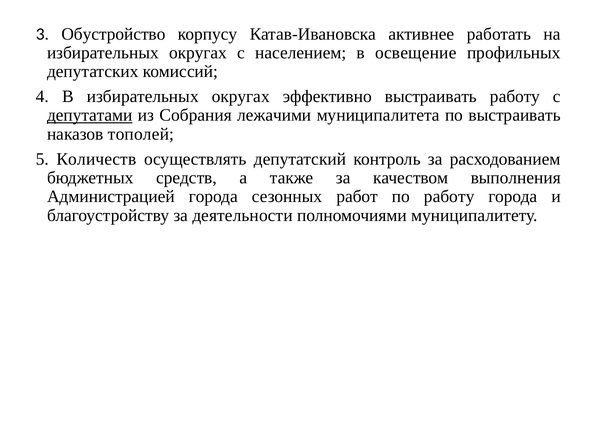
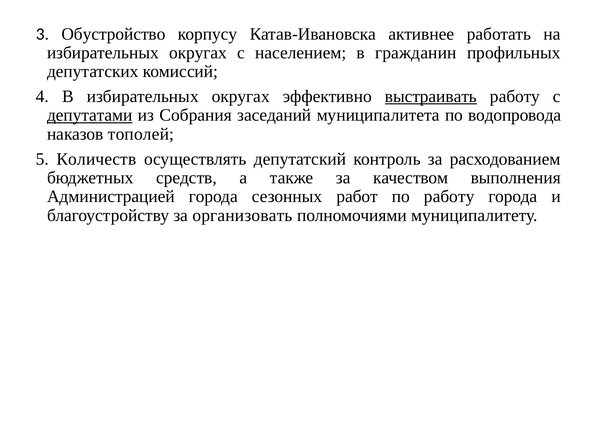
освещение: освещение -> гражданин
выстраивать at (431, 97) underline: none -> present
лежачими: лежачими -> заседаний
по выстраивать: выстраивать -> водопровода
деятельности: деятельности -> организовать
